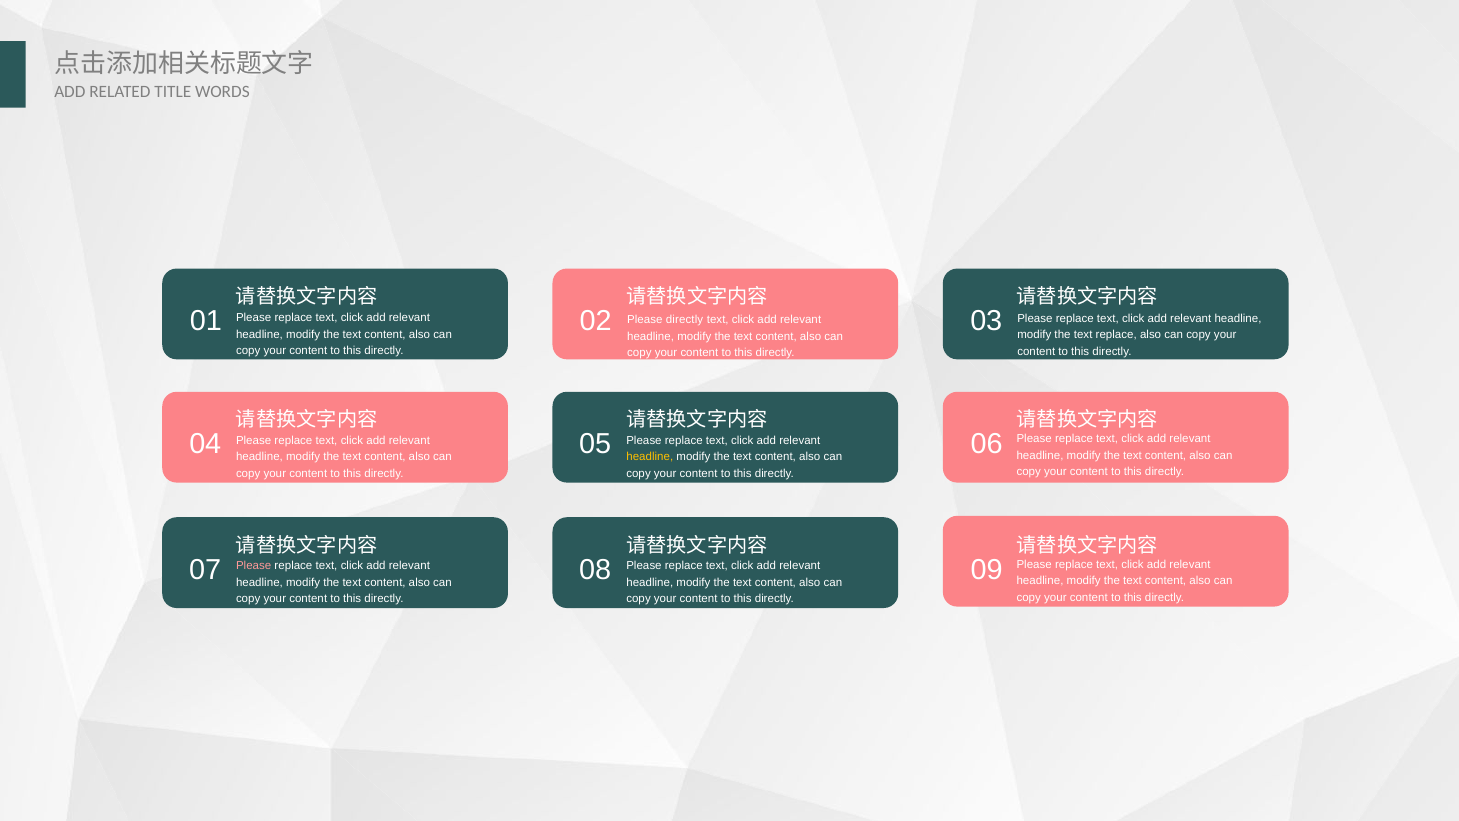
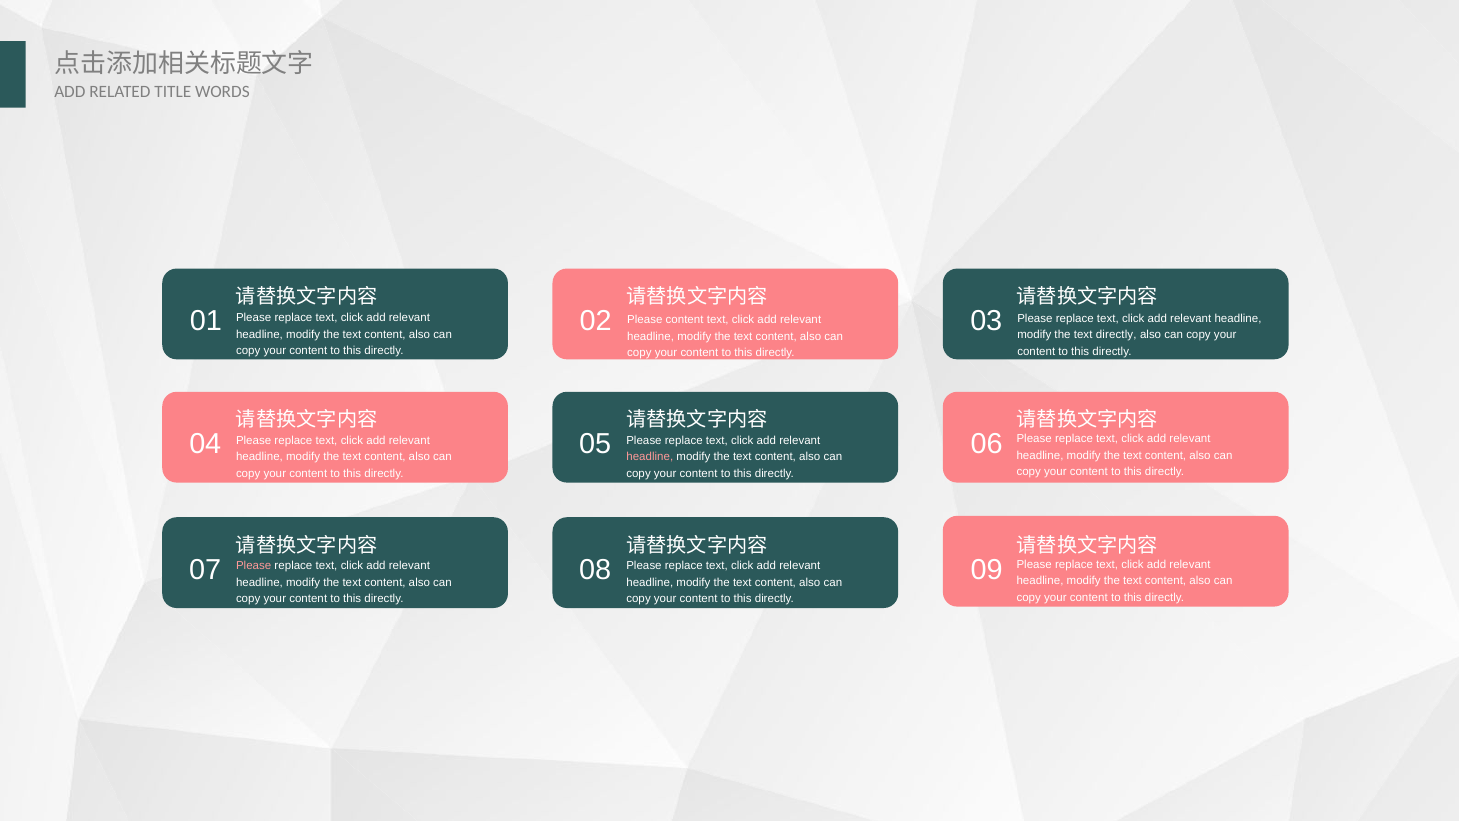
Please directly: directly -> content
text replace: replace -> directly
headline at (650, 457) colour: yellow -> pink
